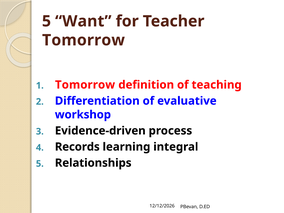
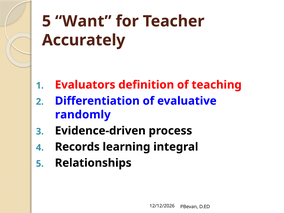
Tomorrow at (83, 40): Tomorrow -> Accurately
Tomorrow at (85, 85): Tomorrow -> Evaluators
workshop: workshop -> randomly
